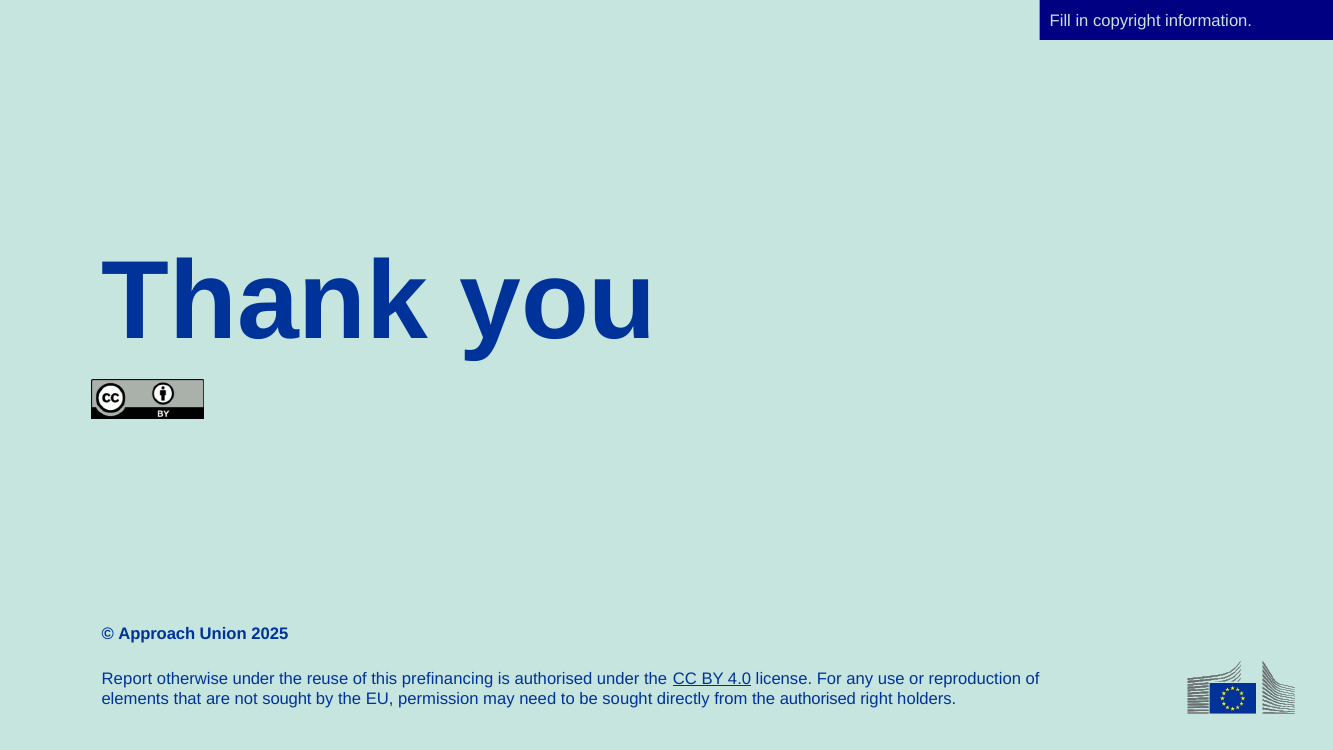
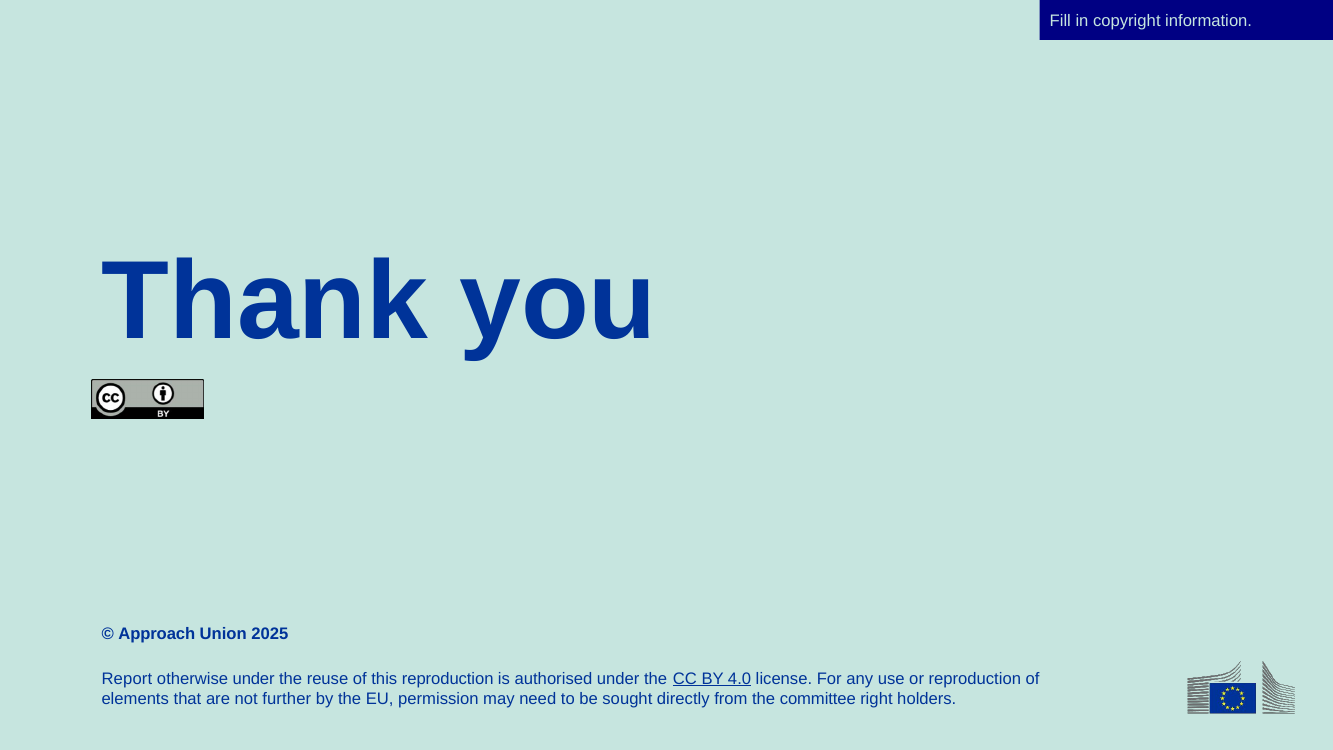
this prefinancing: prefinancing -> reproduction
not sought: sought -> further
the authorised: authorised -> committee
